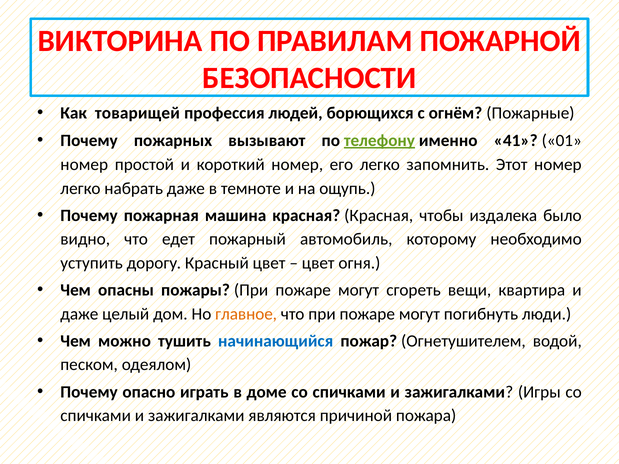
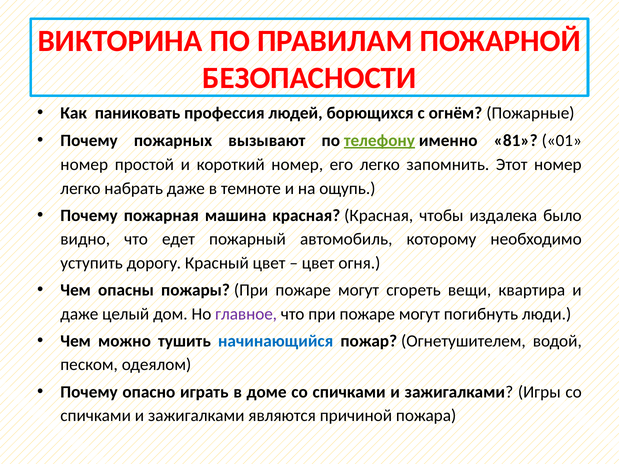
товарищей: товарищей -> паниковать
41: 41 -> 81
главное colour: orange -> purple
